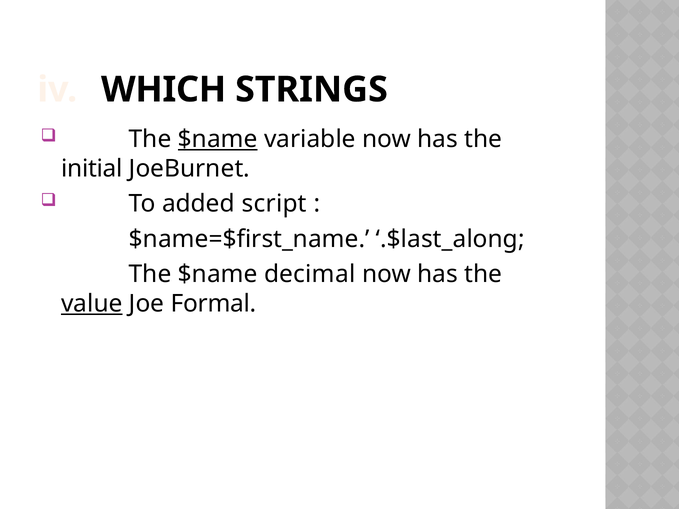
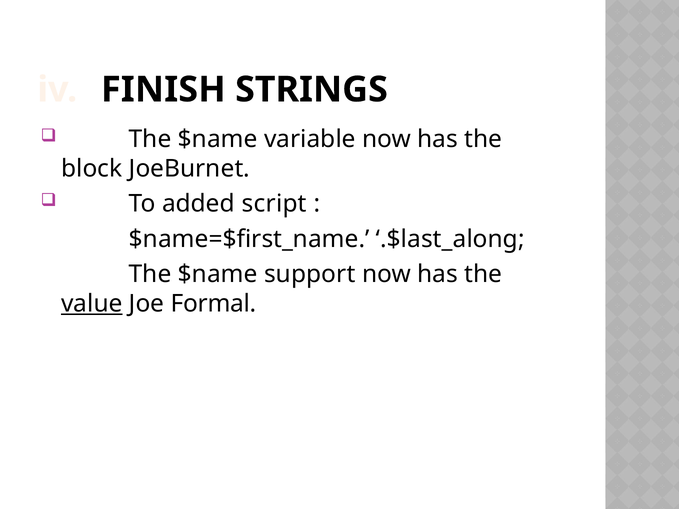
WHICH: WHICH -> FINISH
$name at (218, 139) underline: present -> none
initial: initial -> block
decimal: decimal -> support
